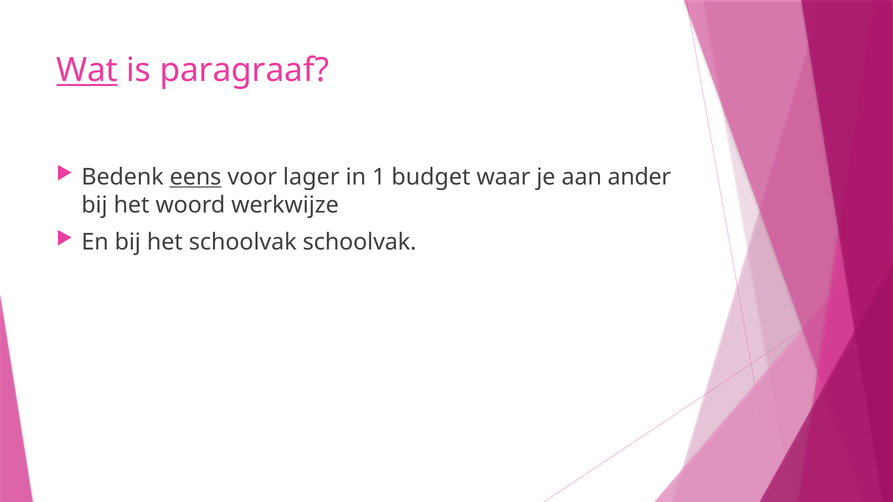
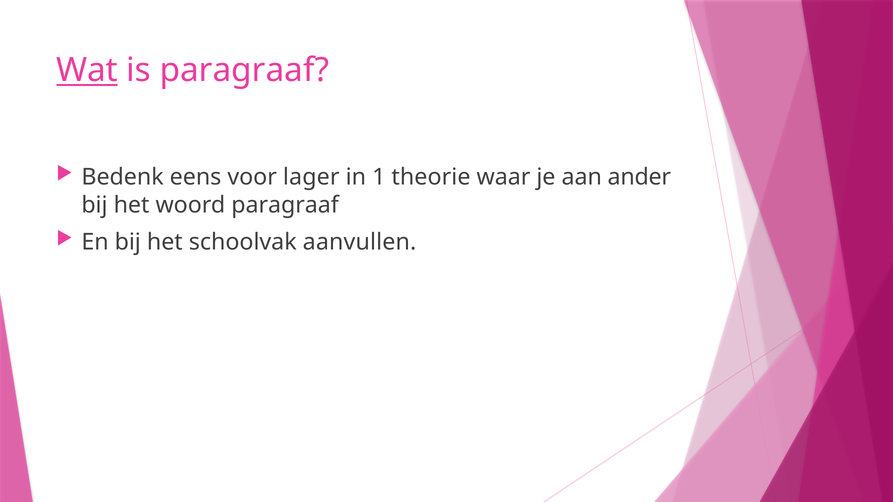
eens underline: present -> none
budget: budget -> theorie
woord werkwijze: werkwijze -> paragraaf
schoolvak schoolvak: schoolvak -> aanvullen
